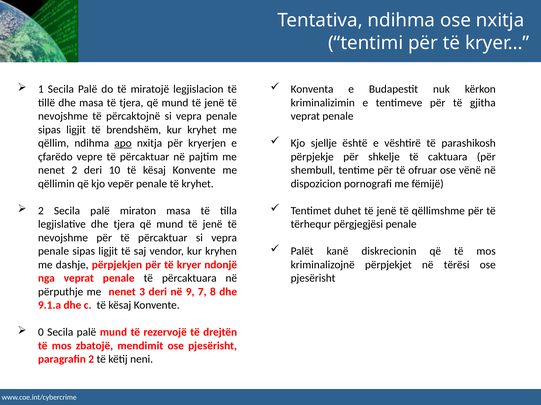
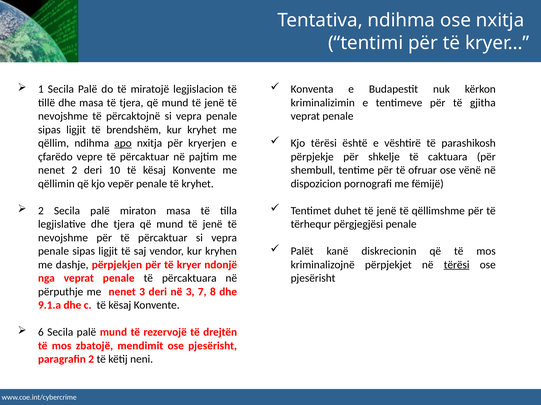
Kjo sjellje: sjellje -> tërësi
tërësi at (457, 265) underline: none -> present
në 9: 9 -> 3
0: 0 -> 6
